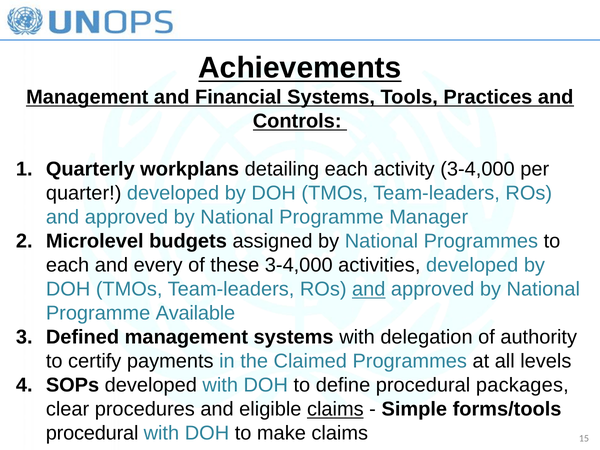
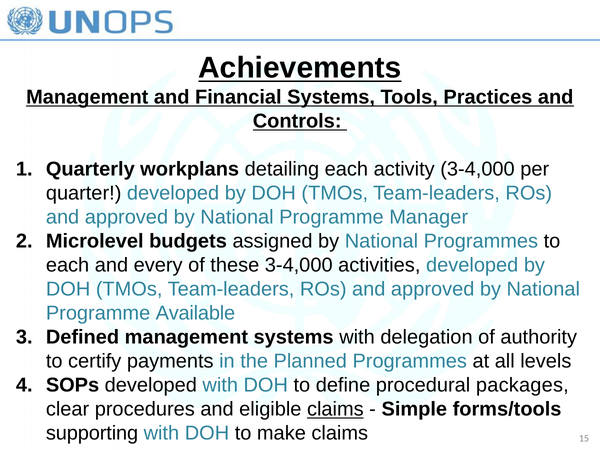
and at (369, 289) underline: present -> none
Claimed: Claimed -> Planned
procedural at (92, 433): procedural -> supporting
